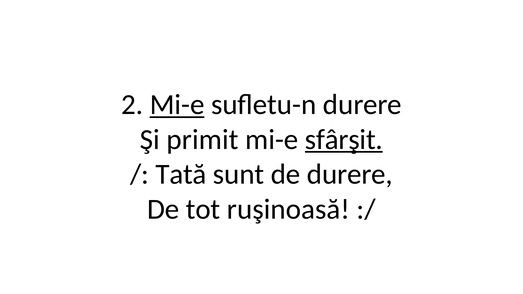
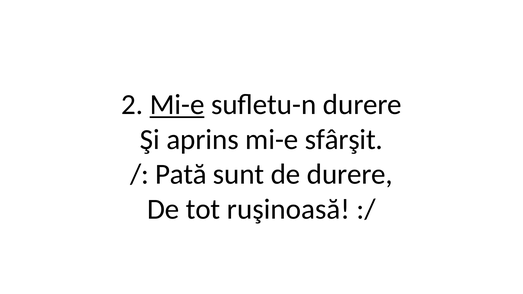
primit: primit -> aprins
sfârşit underline: present -> none
Tată: Tată -> Pată
